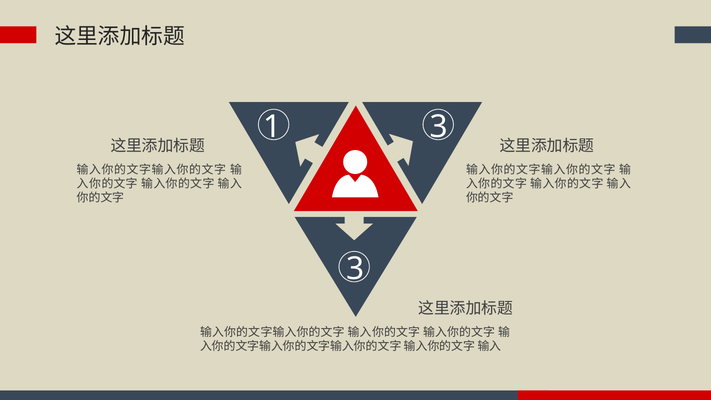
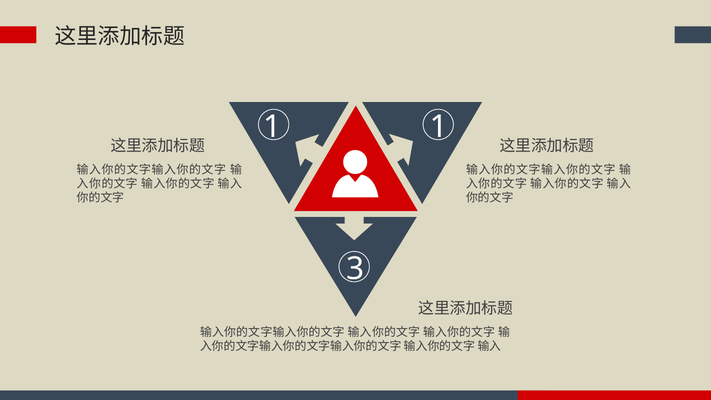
3 at (439, 127): 3 -> 1
